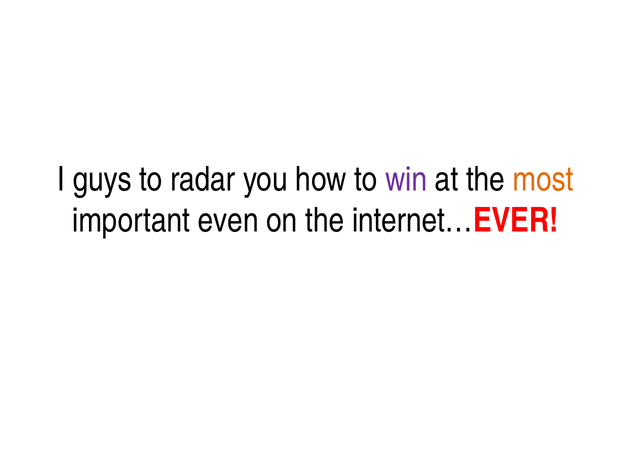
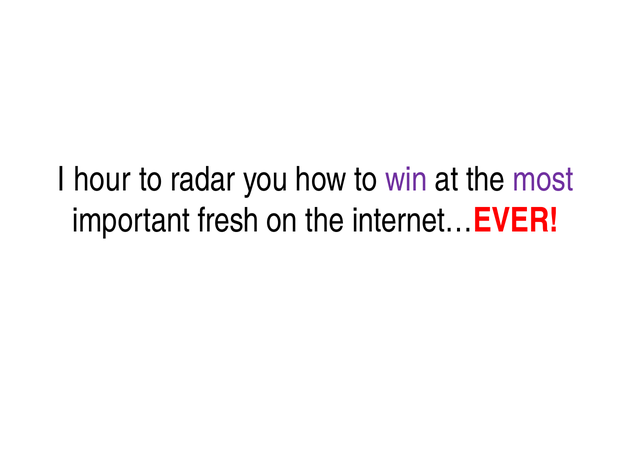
guys: guys -> hour
most colour: orange -> purple
even: even -> fresh
